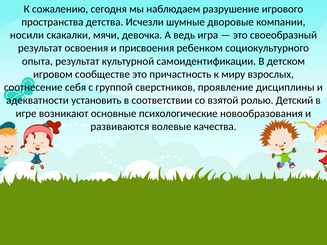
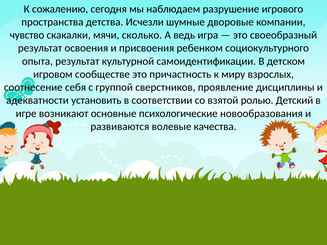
носили: носили -> чувство
девочка: девочка -> сколько
